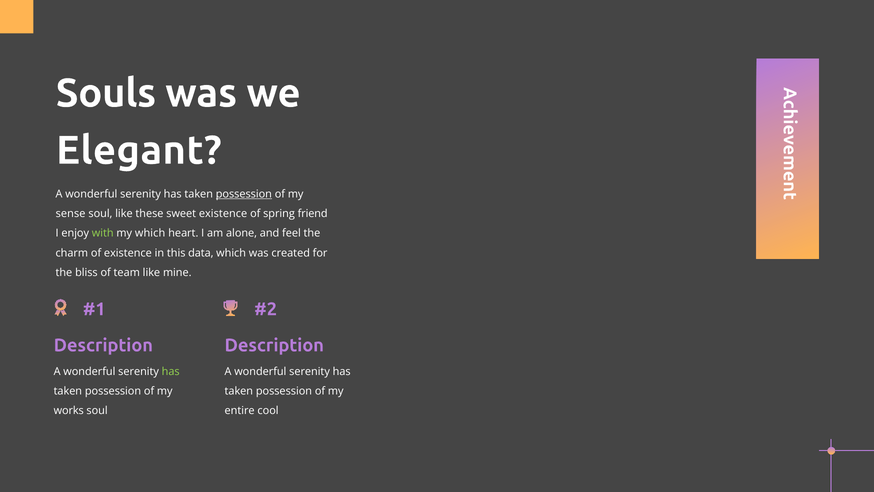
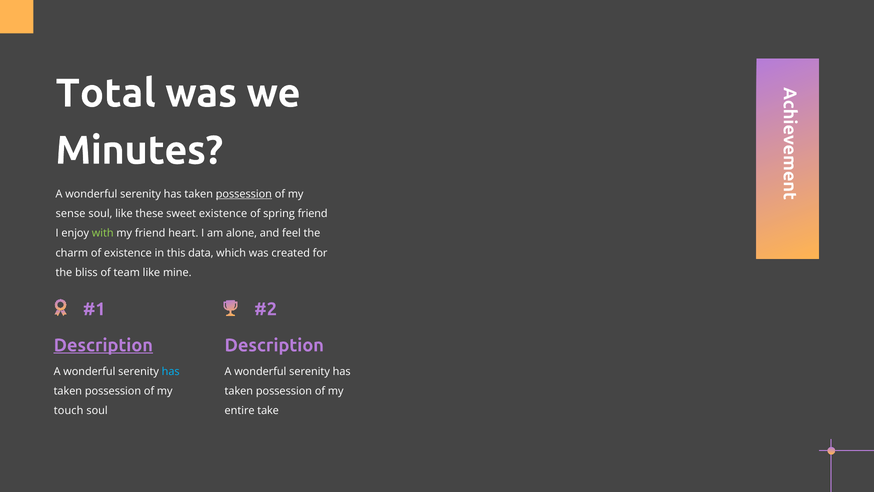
Souls: Souls -> Total
Elegant: Elegant -> Minutes
my which: which -> friend
Description at (103, 345) underline: none -> present
has at (171, 371) colour: light green -> light blue
works: works -> touch
cool: cool -> take
